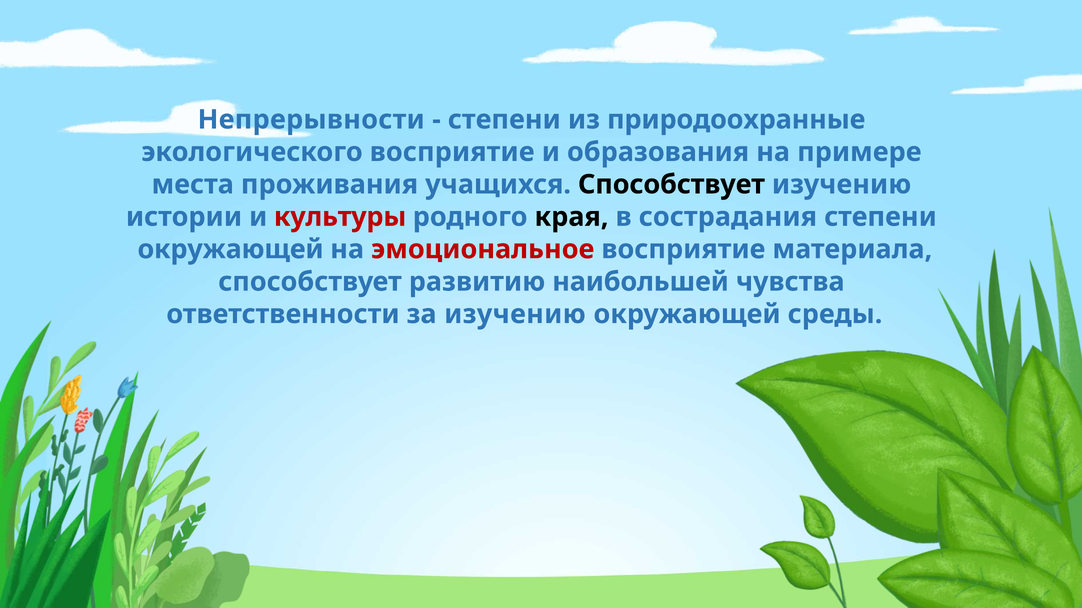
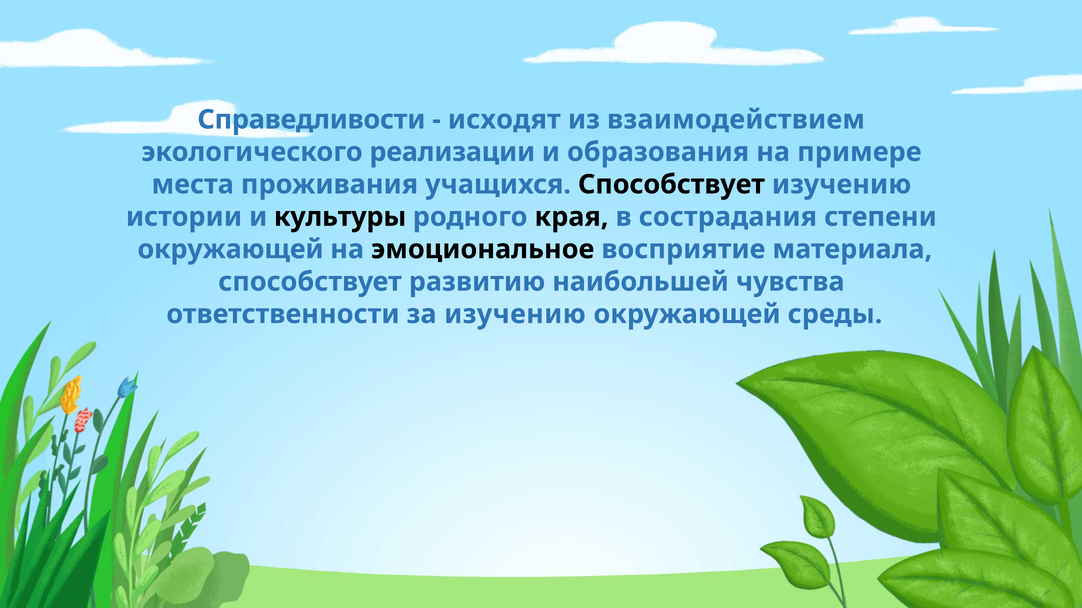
Непрерывности: Непрерывности -> Справедливости
степени at (504, 120): степени -> исходят
природоохранные: природоохранные -> взаимодействием
экологического восприятие: восприятие -> реализации
культуры colour: red -> black
эмоциональное colour: red -> black
